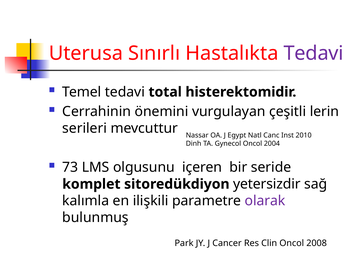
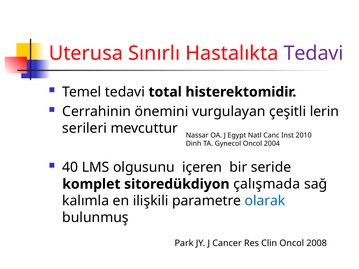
73: 73 -> 40
yetersizdir: yetersizdir -> çalışmada
olarak colour: purple -> blue
